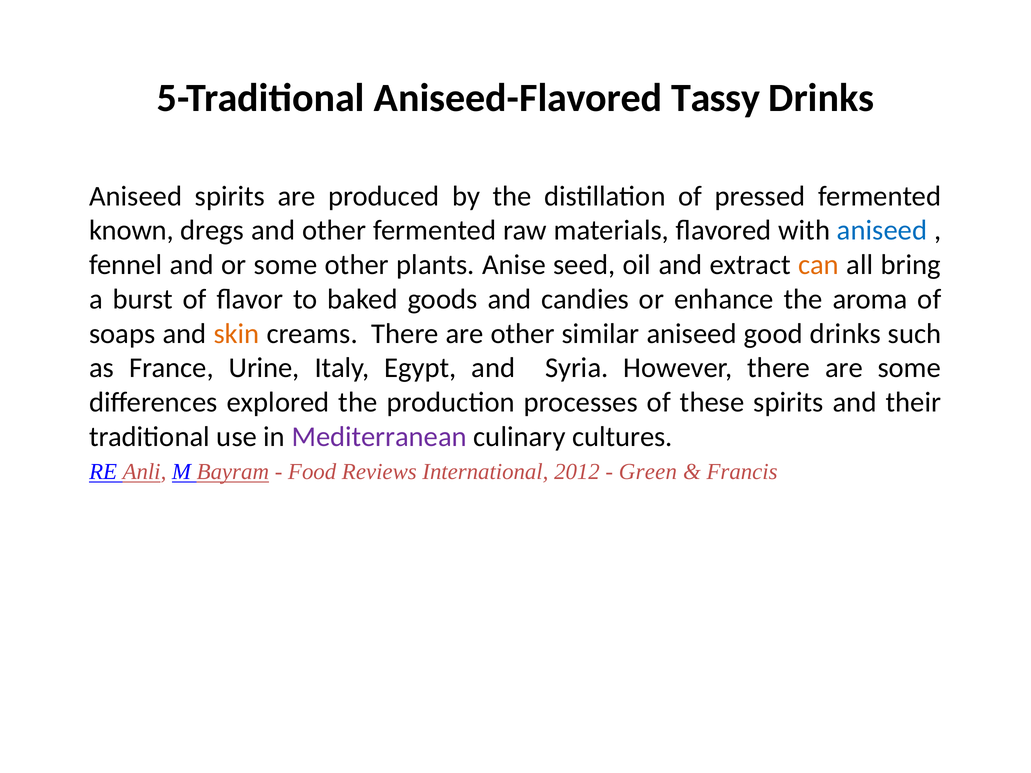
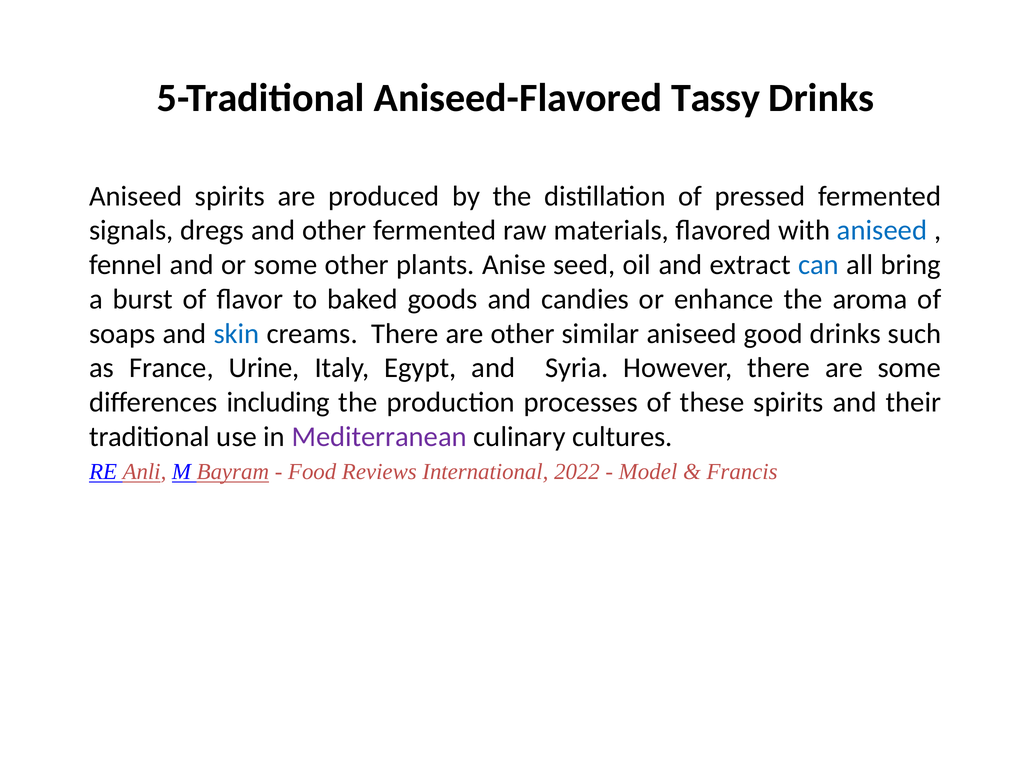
known: known -> signals
can colour: orange -> blue
skin colour: orange -> blue
explored: explored -> including
2012: 2012 -> 2022
Green: Green -> Model
